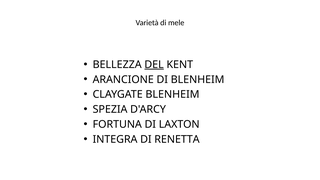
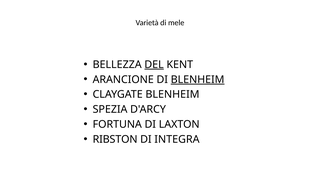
BLENHEIM at (198, 80) underline: none -> present
INTEGRA: INTEGRA -> RIBSTON
RENETTA: RENETTA -> INTEGRA
